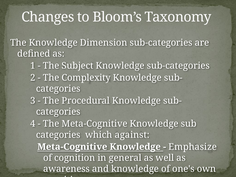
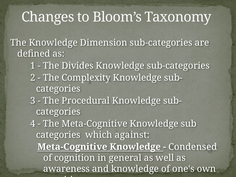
Subject: Subject -> Divides
Emphasize: Emphasize -> Condensed
